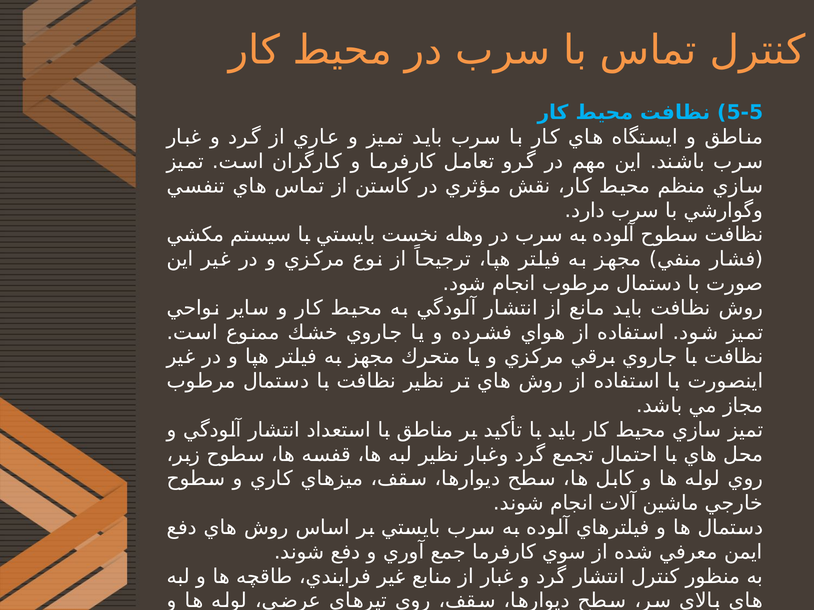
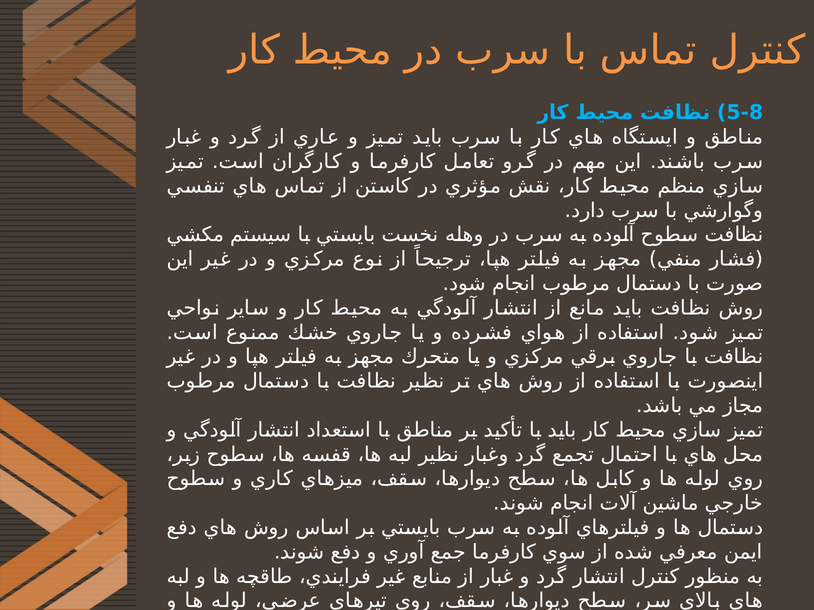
5-5: 5-5 -> 5-8
